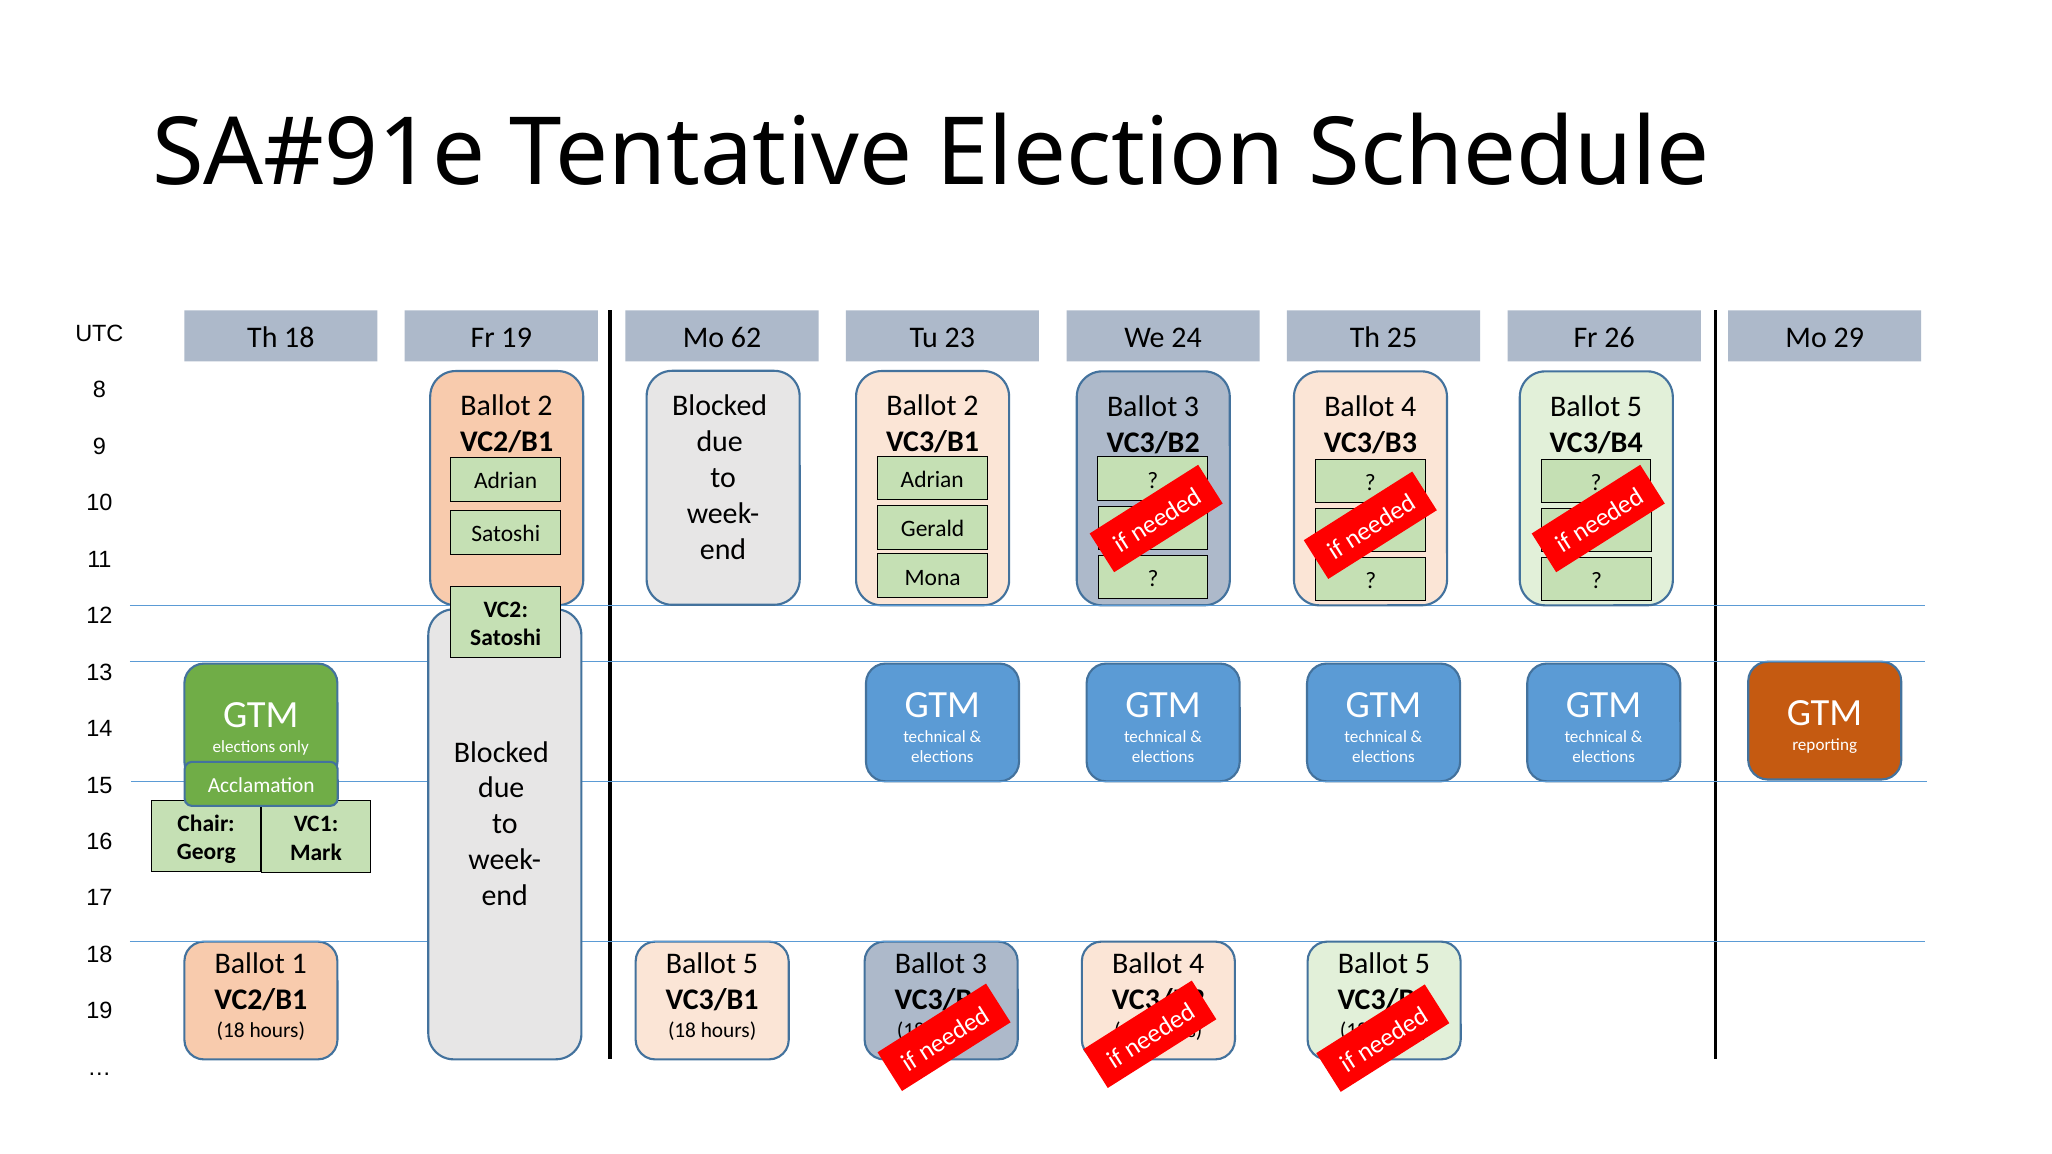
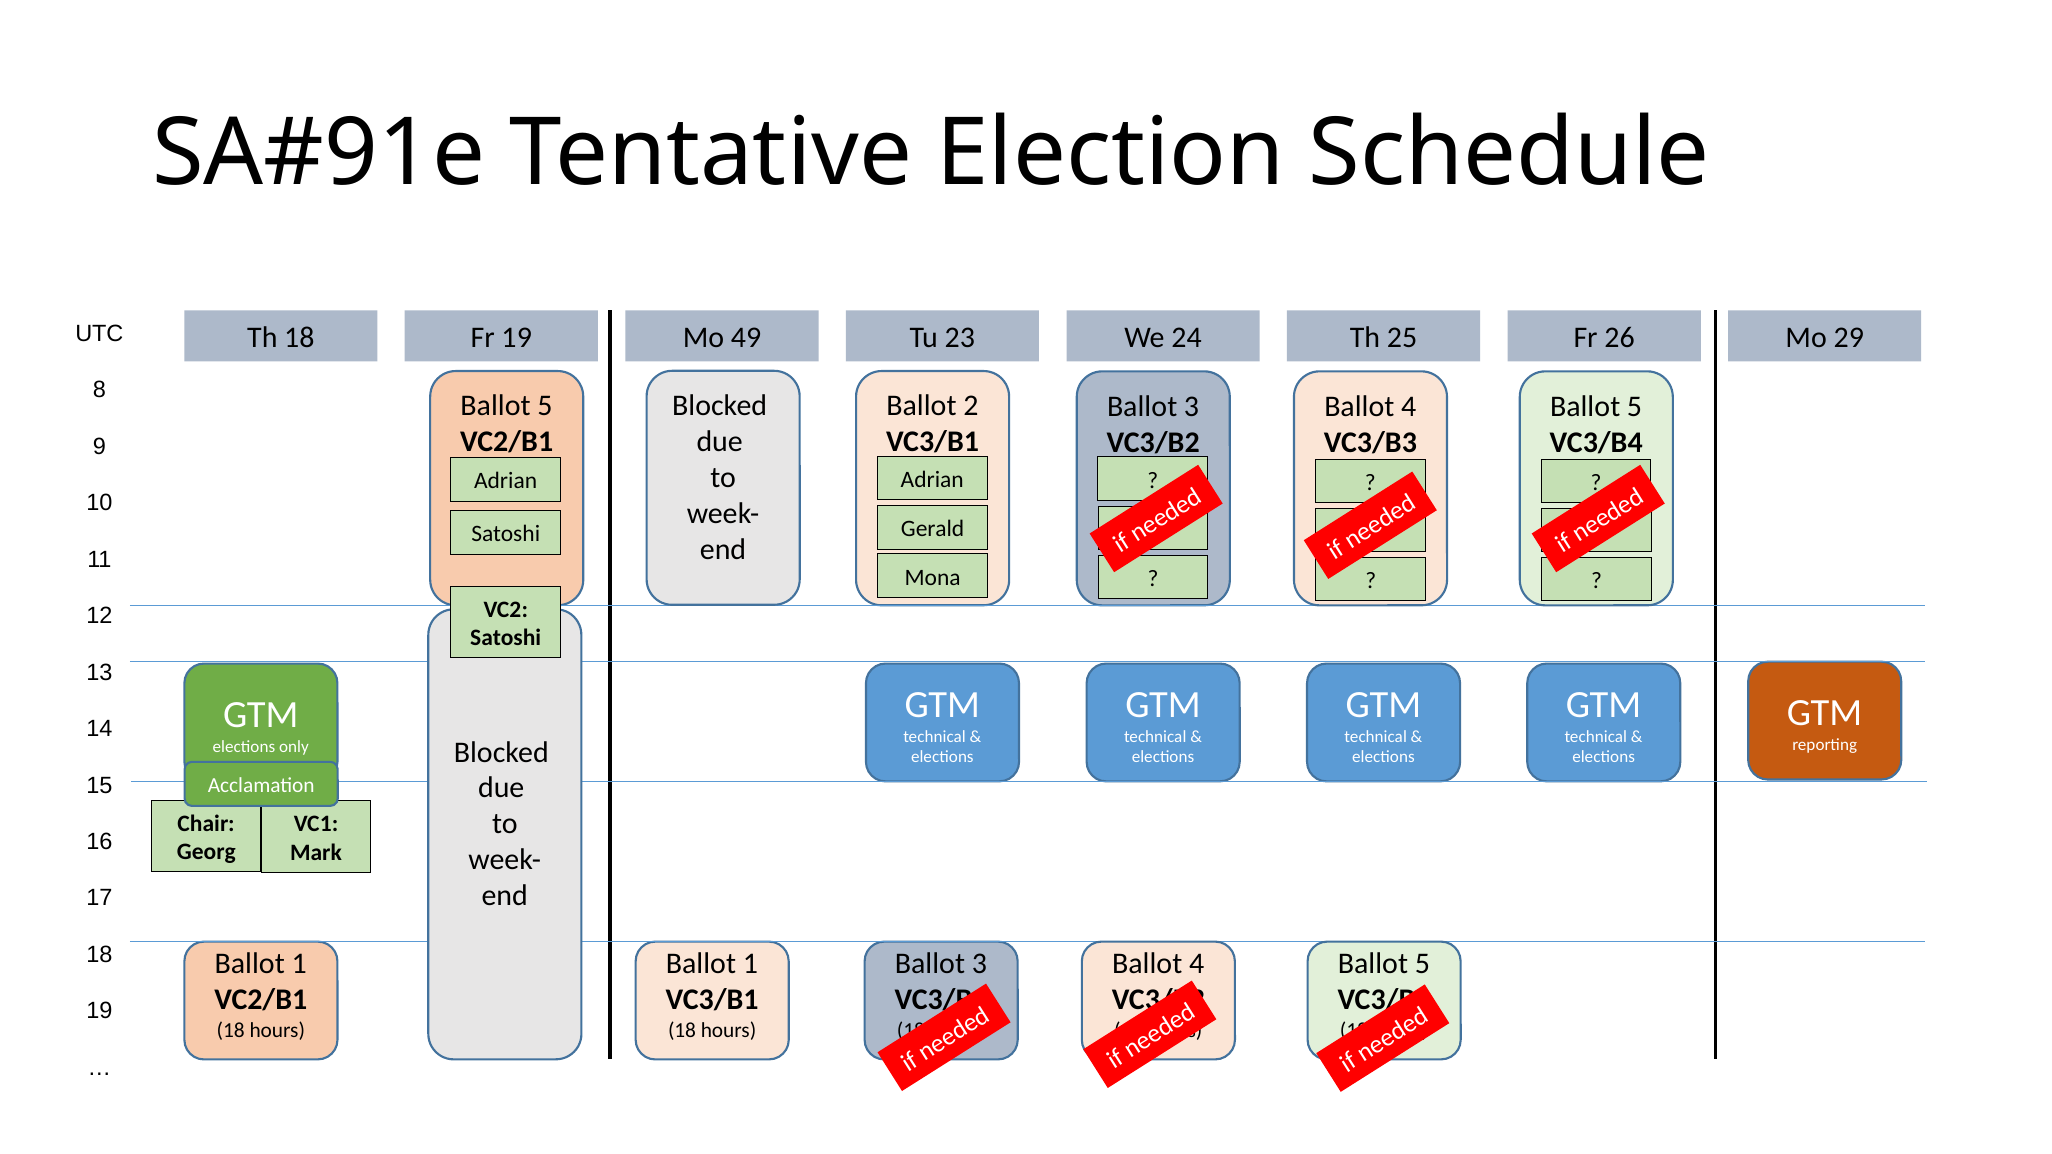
62: 62 -> 49
2 at (545, 406): 2 -> 5
5 at (750, 964): 5 -> 1
